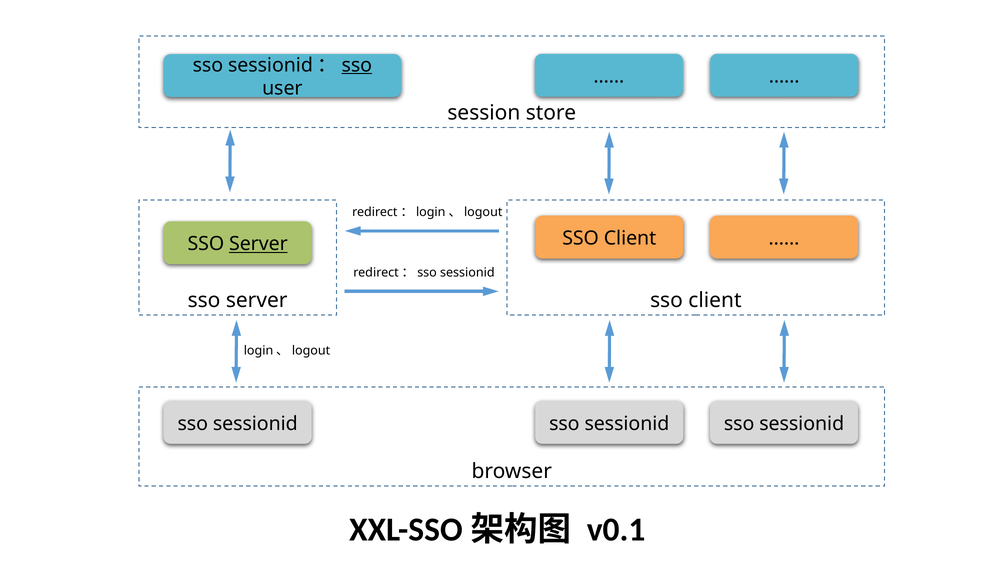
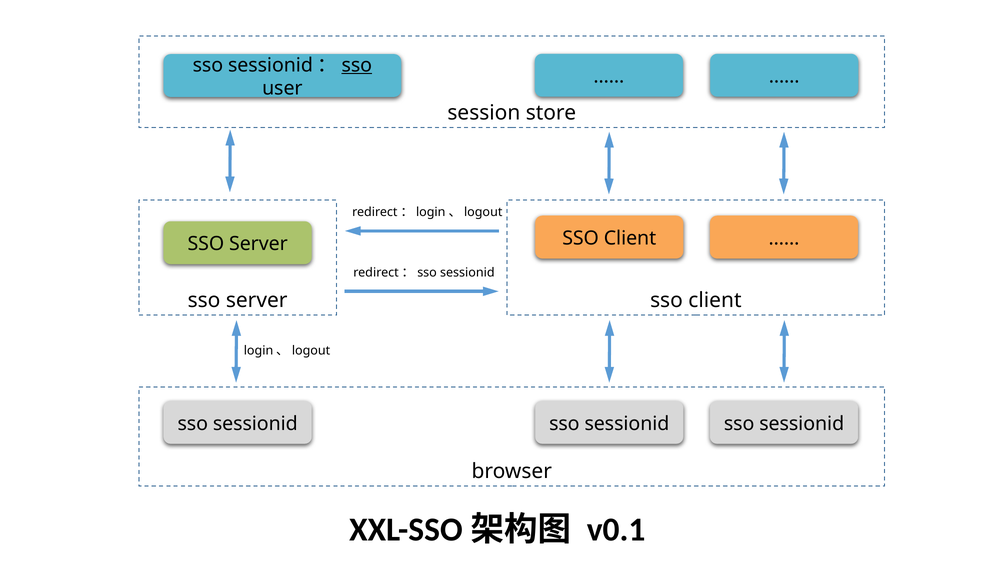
Server at (258, 244) underline: present -> none
